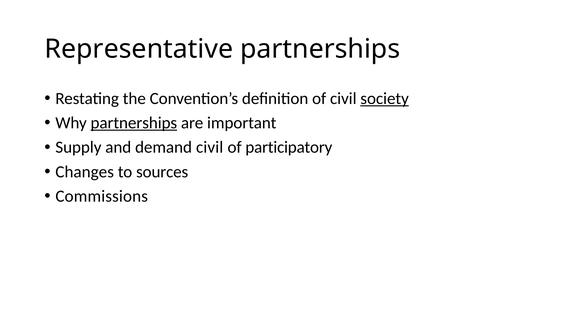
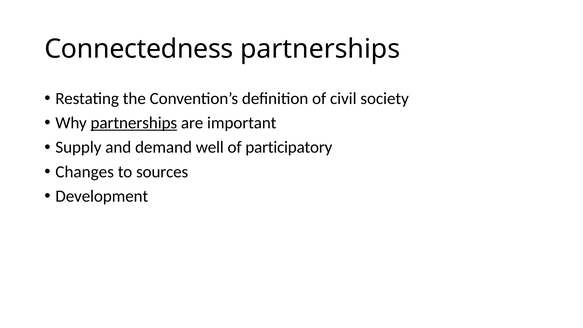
Representative: Representative -> Connectedness
society underline: present -> none
demand civil: civil -> well
Commissions: Commissions -> Development
